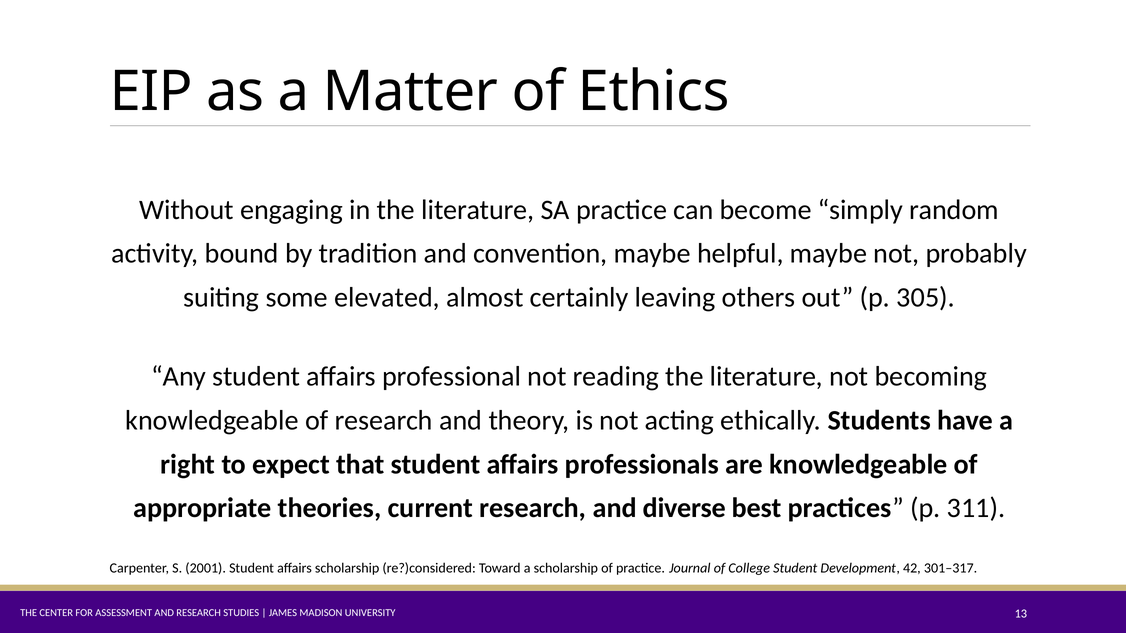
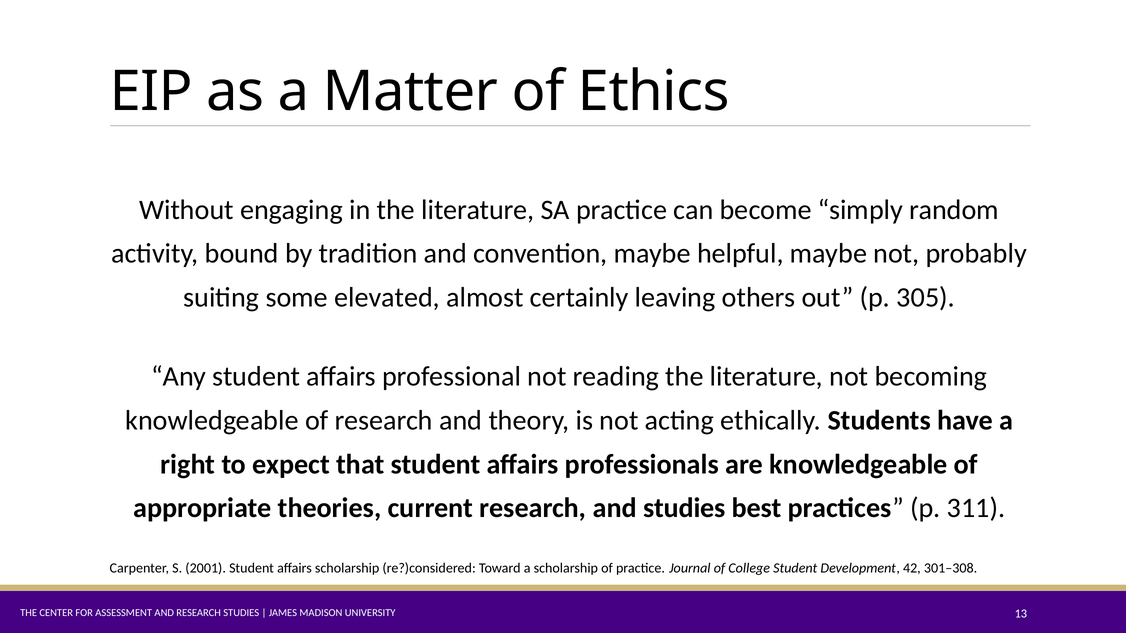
and diverse: diverse -> studies
301–317: 301–317 -> 301–308
